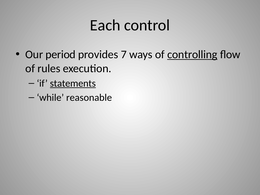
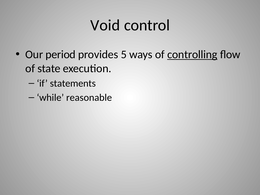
Each: Each -> Void
7: 7 -> 5
rules: rules -> state
statements underline: present -> none
